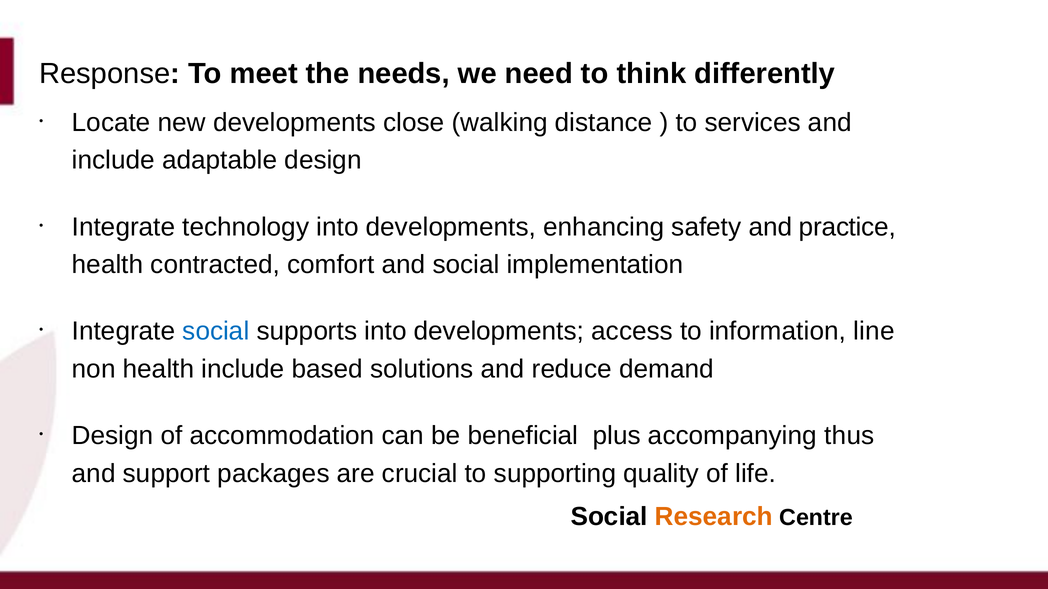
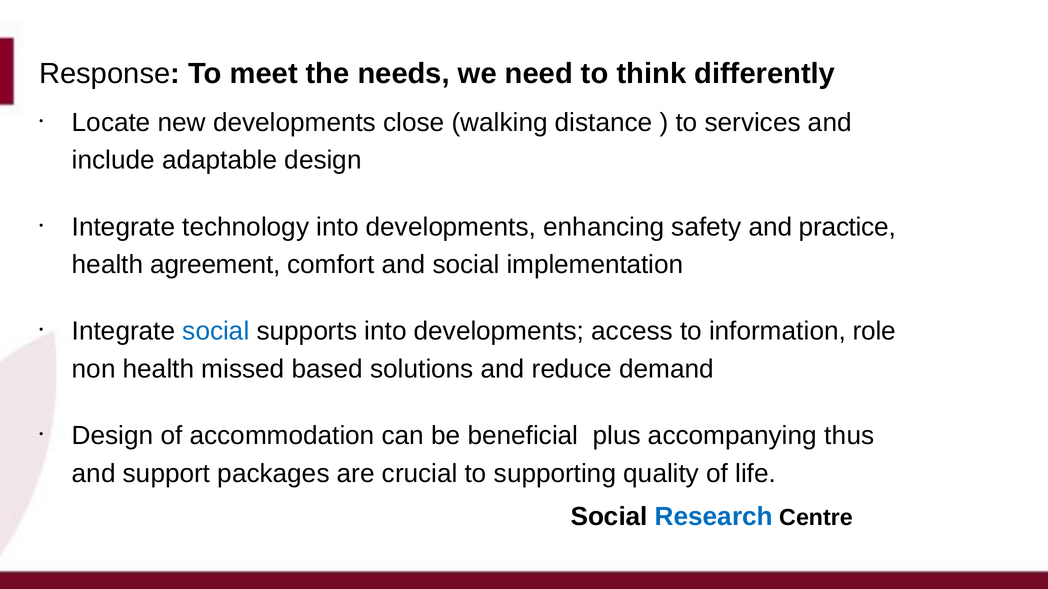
contracted: contracted -> agreement
line: line -> role
health include: include -> missed
Research colour: orange -> blue
